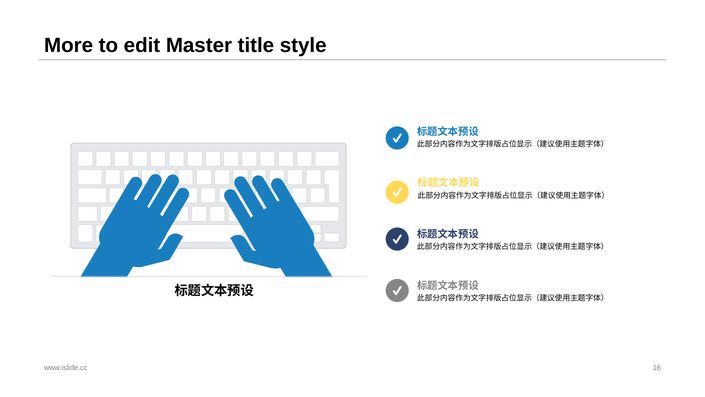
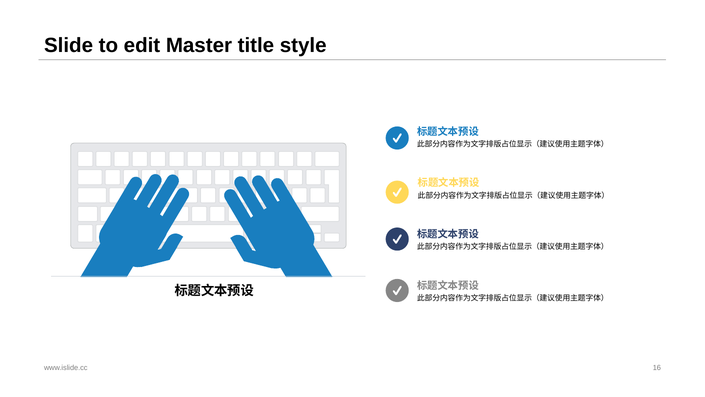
More: More -> Slide
